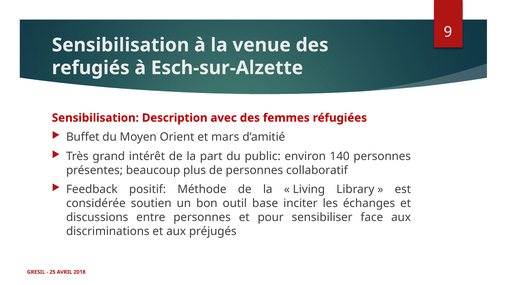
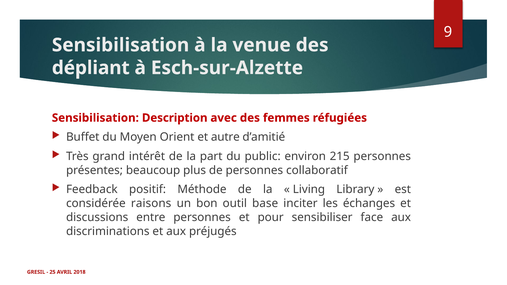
refugiés: refugiés -> dépliant
mars: mars -> autre
140: 140 -> 215
soutien: soutien -> raisons
